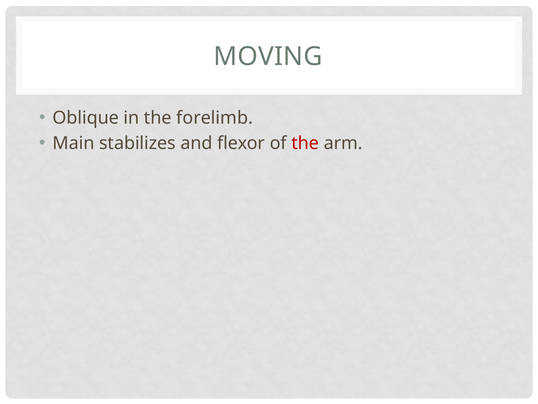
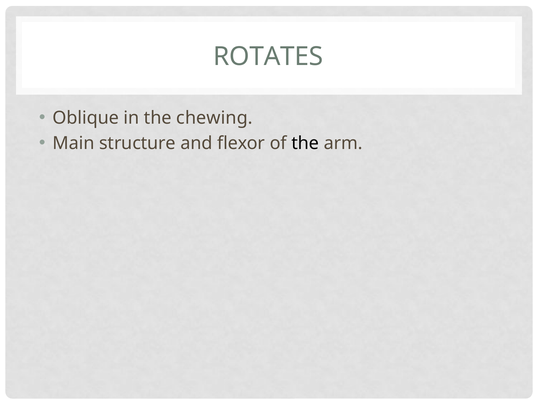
MOVING: MOVING -> ROTATES
forelimb: forelimb -> chewing
stabilizes: stabilizes -> structure
the at (305, 143) colour: red -> black
